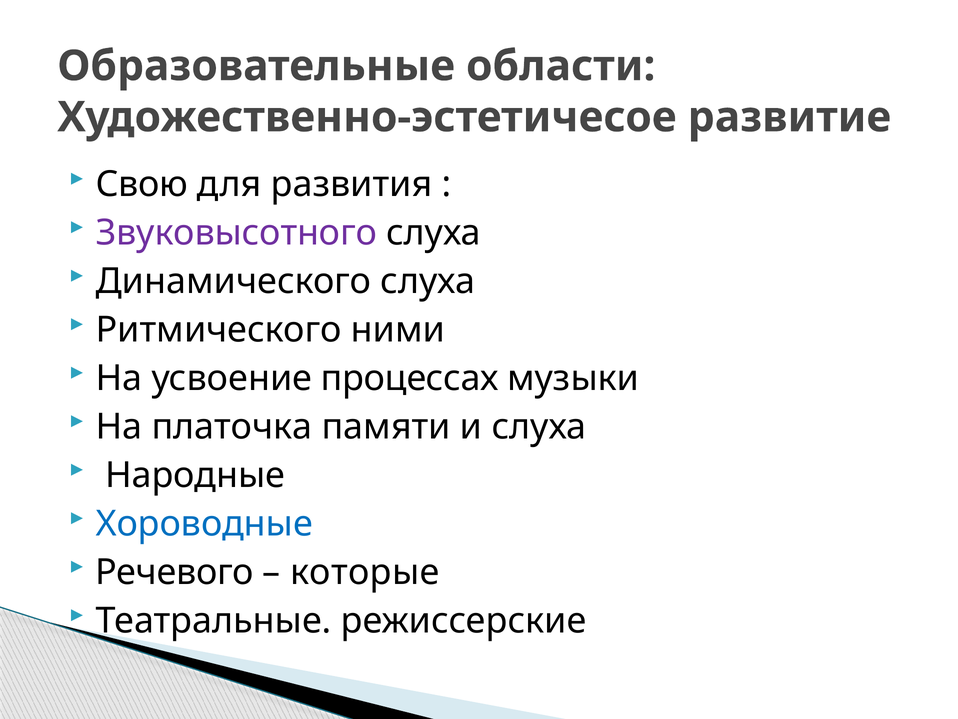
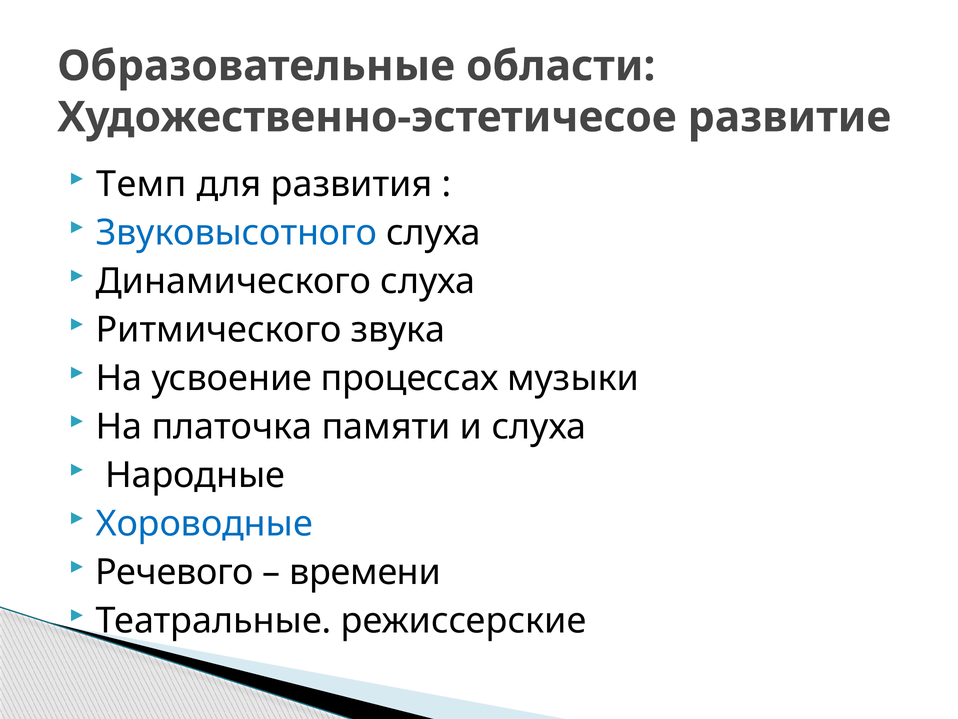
Свою: Свою -> Темп
Звуковысотного colour: purple -> blue
ними: ними -> звука
которые: которые -> времени
